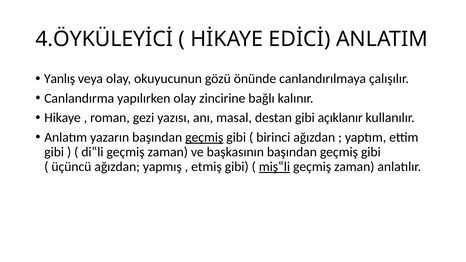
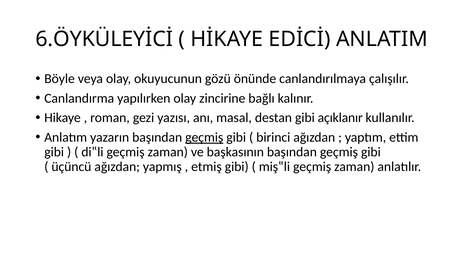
4.ÖYKÜLEYİCİ: 4.ÖYKÜLEYİCİ -> 6.ÖYKÜLEYİCİ
Yanlış: Yanlış -> Böyle
miş‟li underline: present -> none
